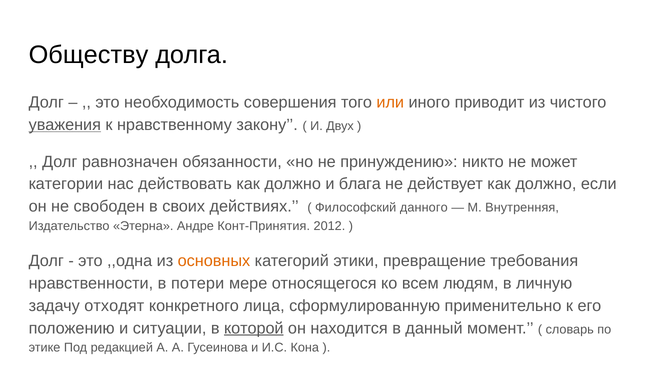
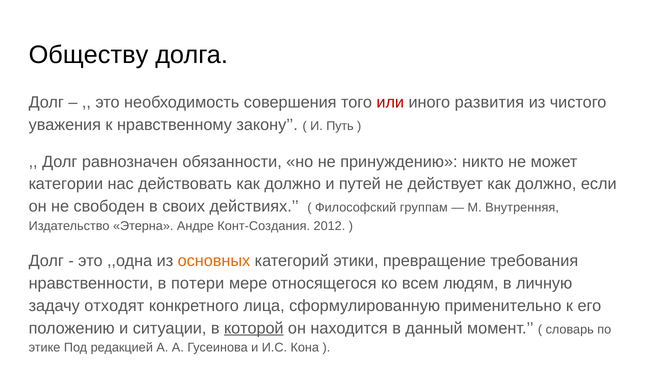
или colour: orange -> red
приводит: приводит -> развития
уважения underline: present -> none
Двух: Двух -> Путь
блага: блага -> путей
данного: данного -> группам
Конт-Принятия: Конт-Принятия -> Конт-Создания
